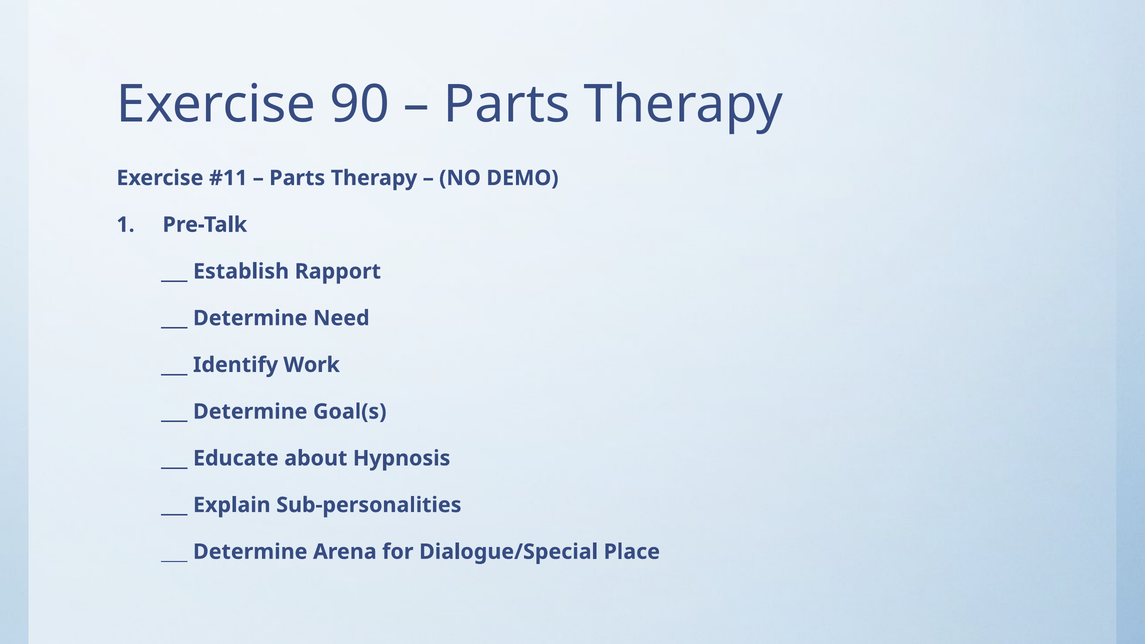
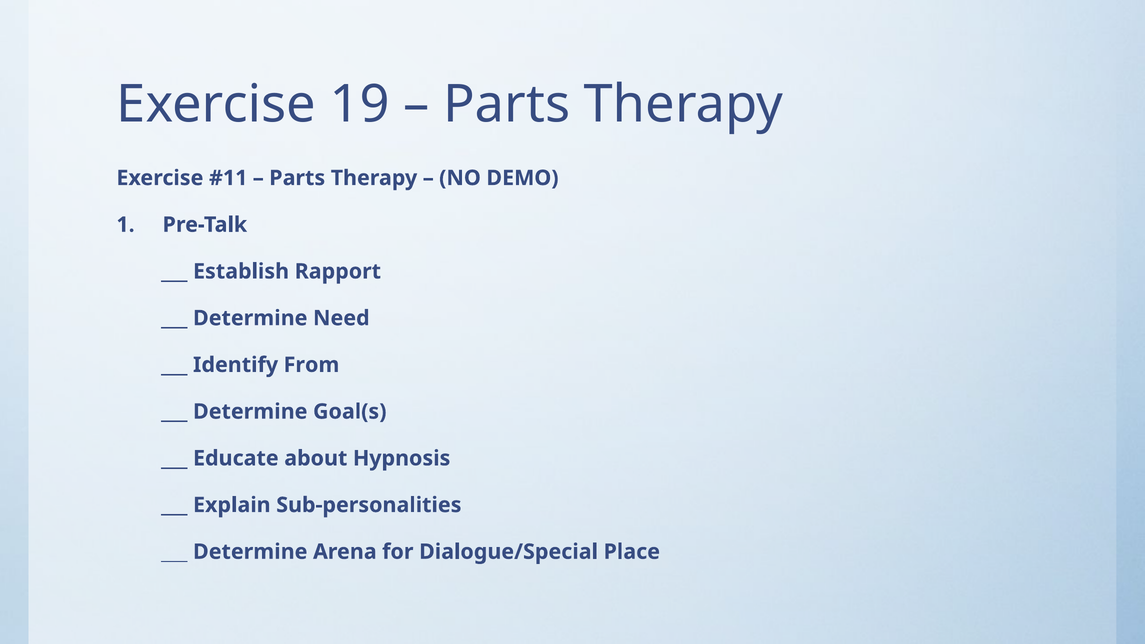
90: 90 -> 19
Work: Work -> From
